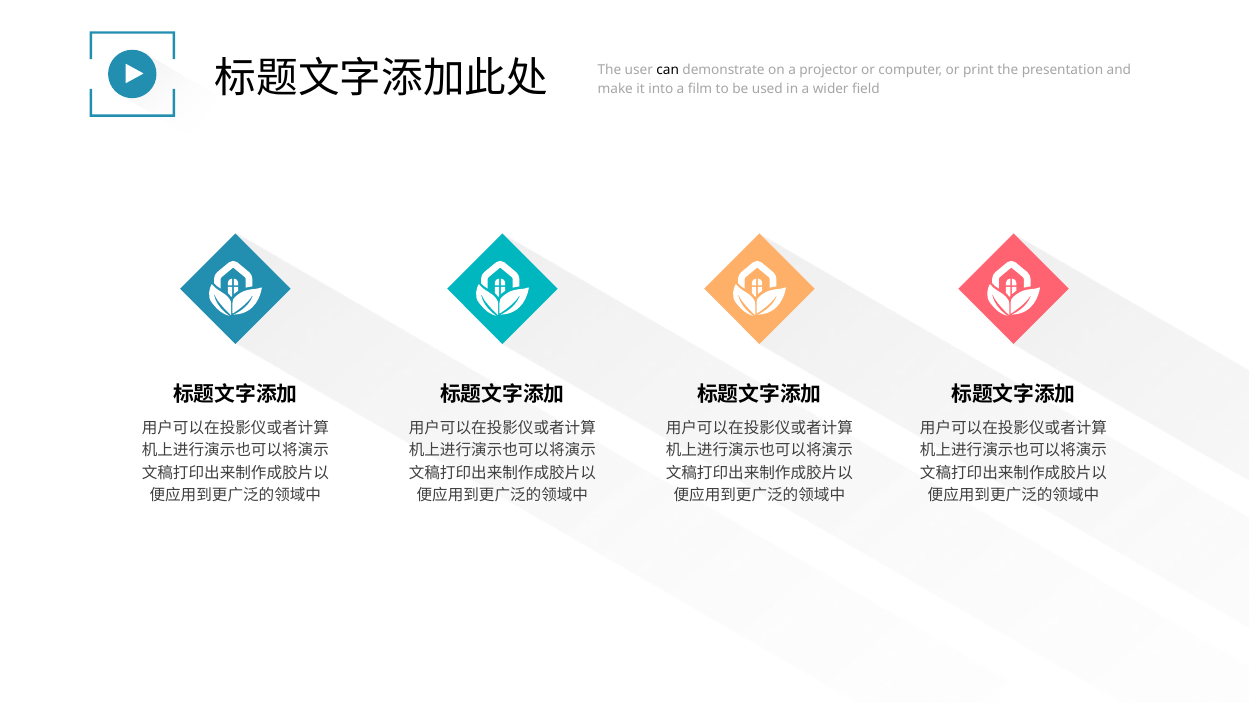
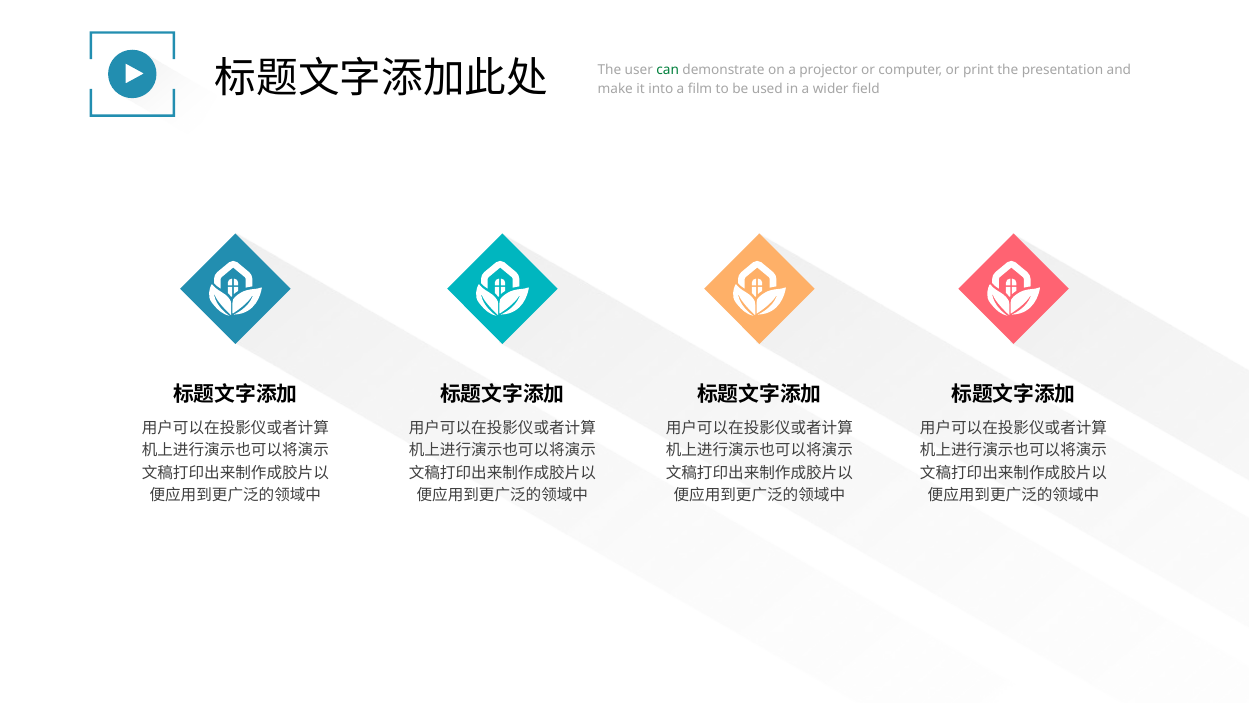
can colour: black -> green
